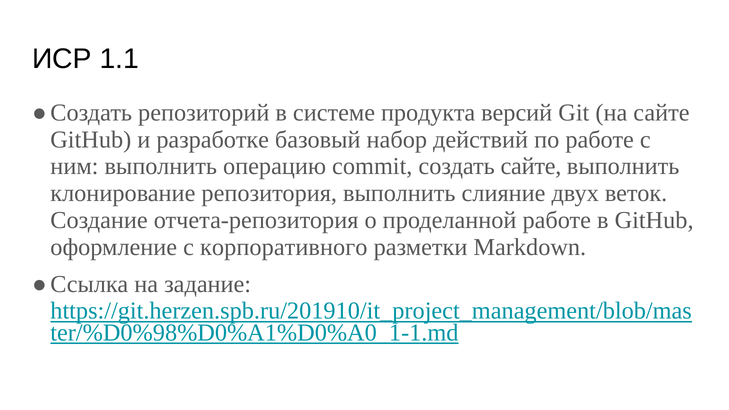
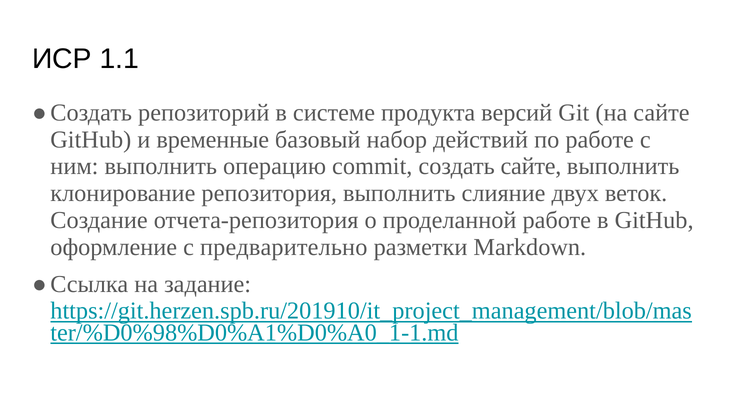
разработке: разработке -> временные
корпоративного: корпоративного -> предварительно
